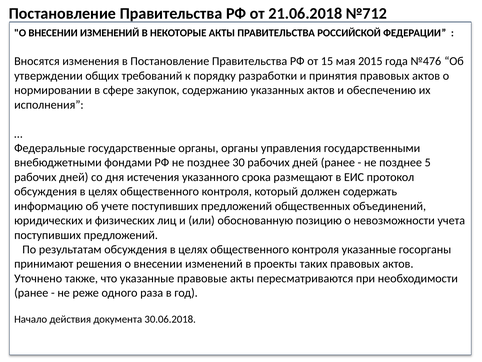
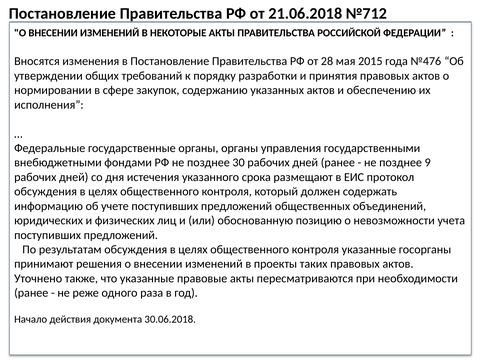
15: 15 -> 28
5: 5 -> 9
